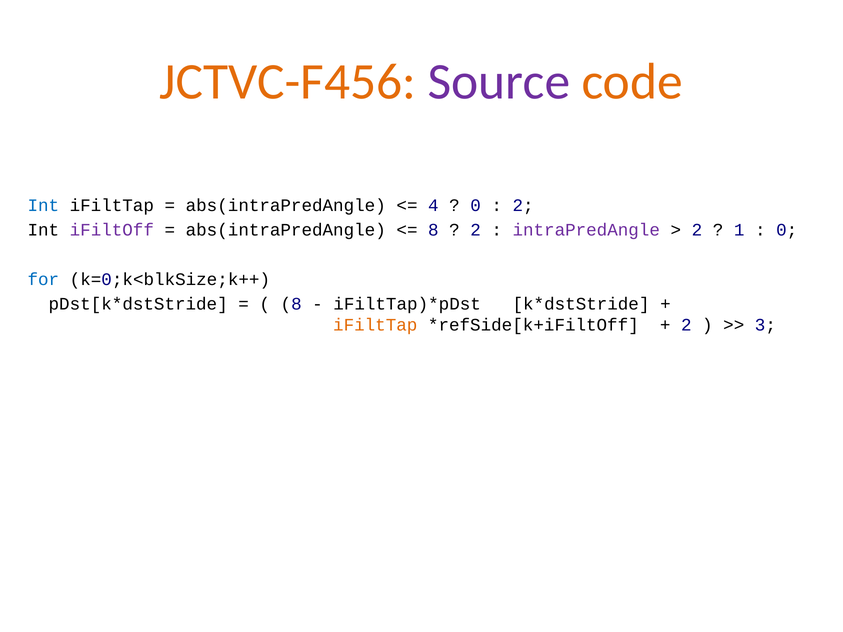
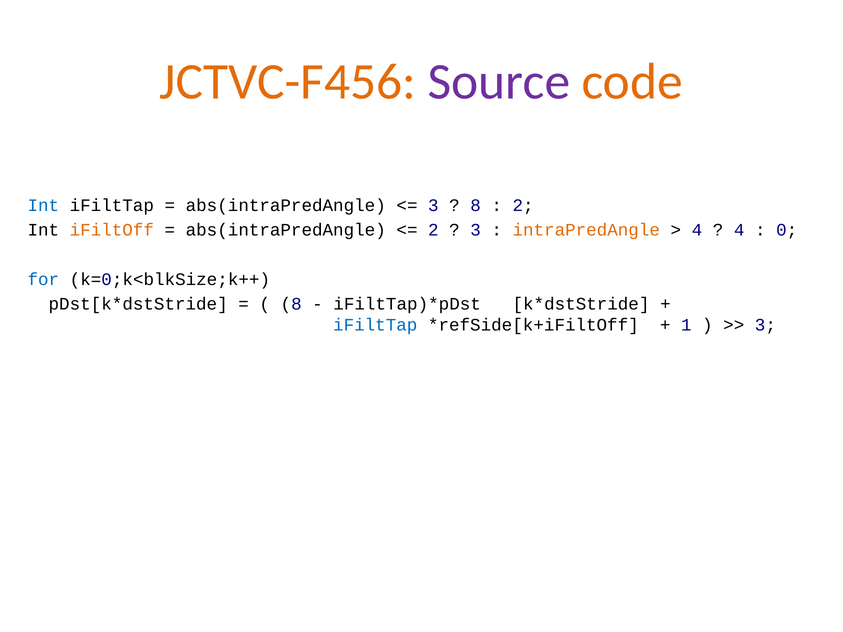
4 at (433, 206): 4 -> 3
0 at (476, 206): 0 -> 8
iFiltOff colour: purple -> orange
8 at (433, 230): 8 -> 2
2 at (476, 230): 2 -> 3
intraPredAngle colour: purple -> orange
2 at (697, 230): 2 -> 4
1 at (739, 230): 1 -> 4
iFiltTap at (375, 325) colour: orange -> blue
2 at (686, 325): 2 -> 1
